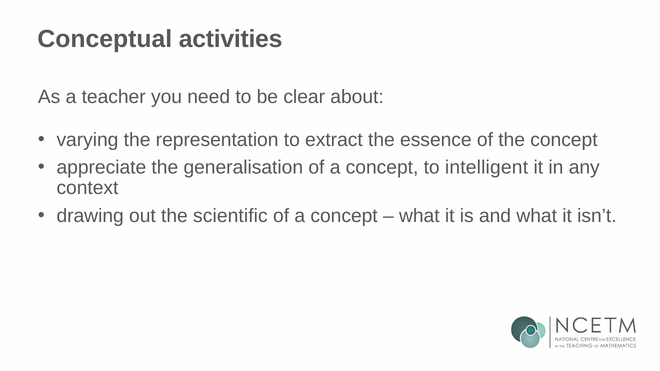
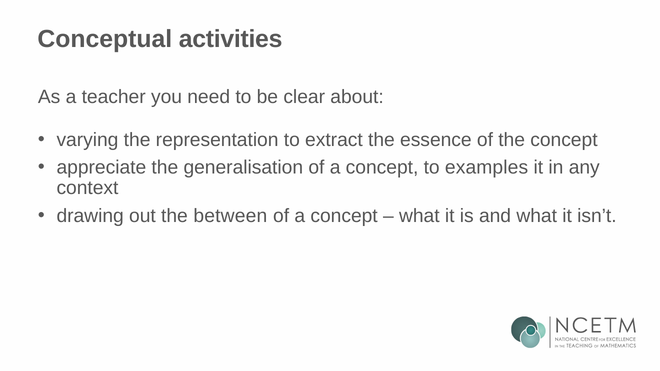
intelligent: intelligent -> examples
scientific: scientific -> between
